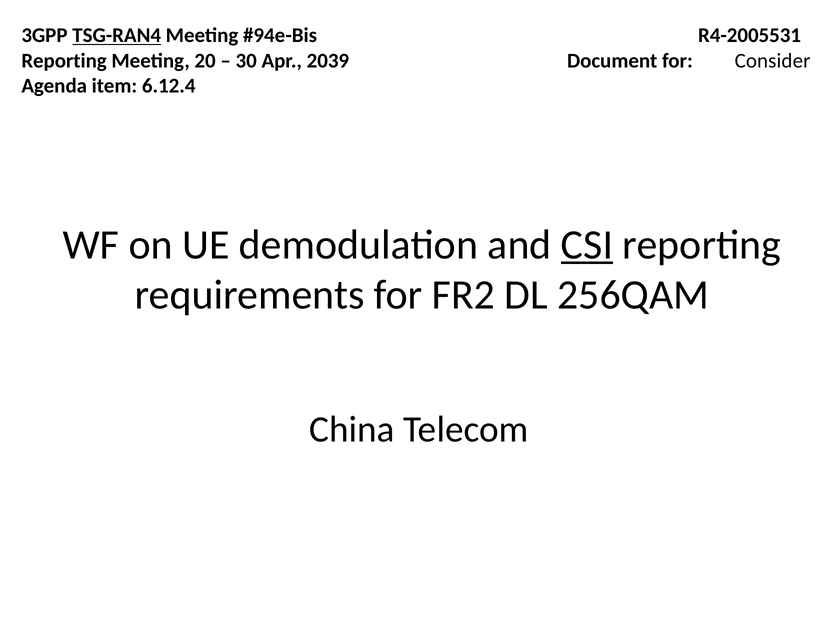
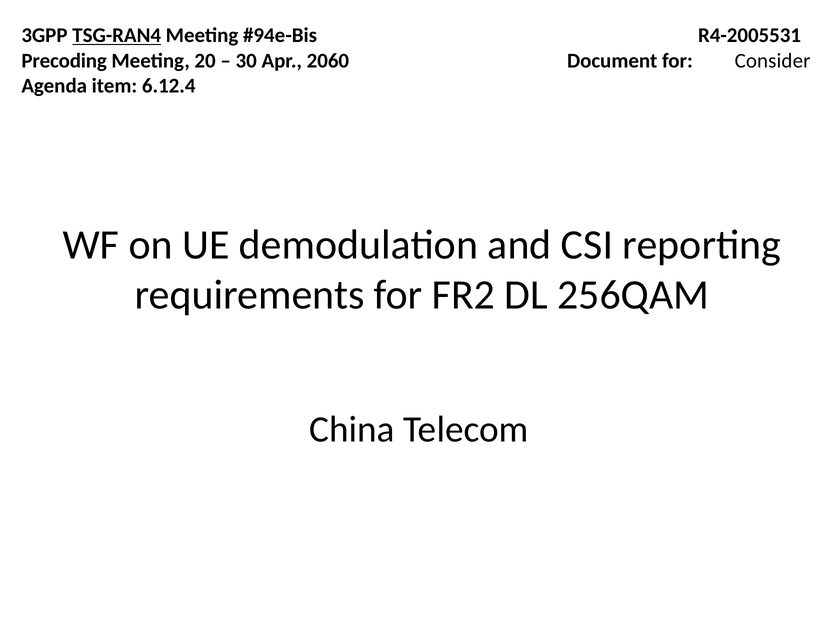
Reporting at (64, 61): Reporting -> Precoding
2039: 2039 -> 2060
CSI underline: present -> none
